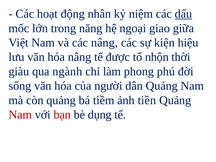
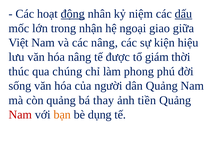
động underline: none -> present
năng: năng -> nhận
nhộn: nhộn -> giám
giàu: giàu -> thúc
ngành: ngành -> chúng
tiềm: tiềm -> thay
bạn colour: red -> orange
